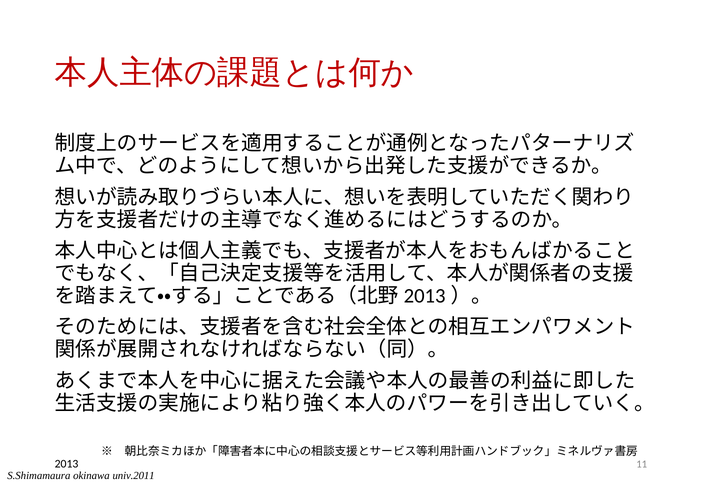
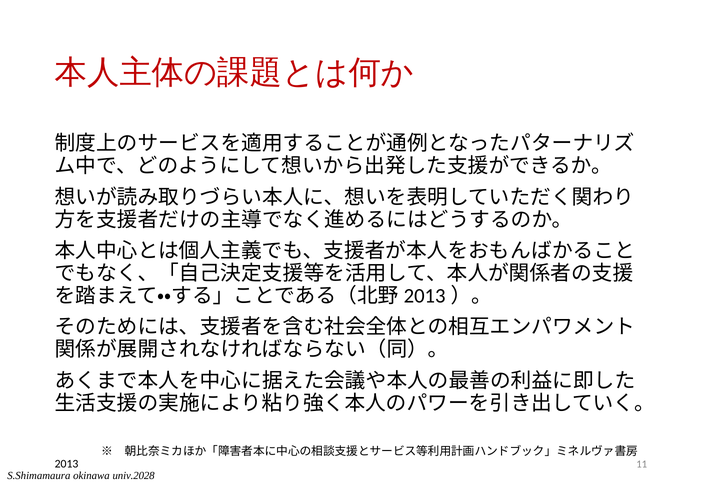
univ.2011: univ.2011 -> univ.2028
